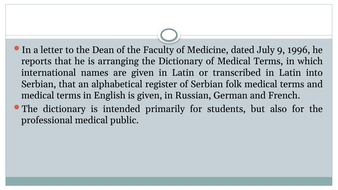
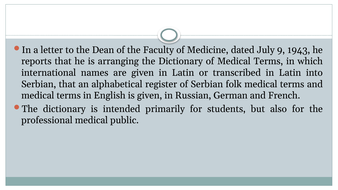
1996: 1996 -> 1943
